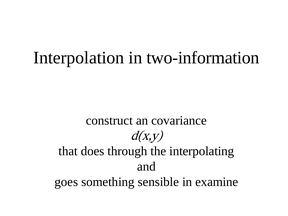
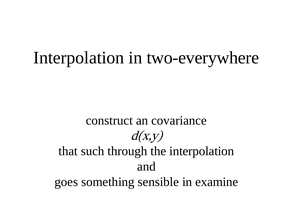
two-information: two-information -> two-everywhere
does: does -> such
interpolating at (202, 151): interpolating -> interpolation
